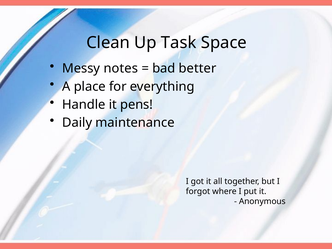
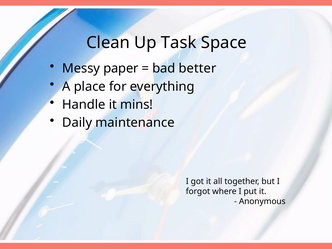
notes: notes -> paper
pens: pens -> mins
